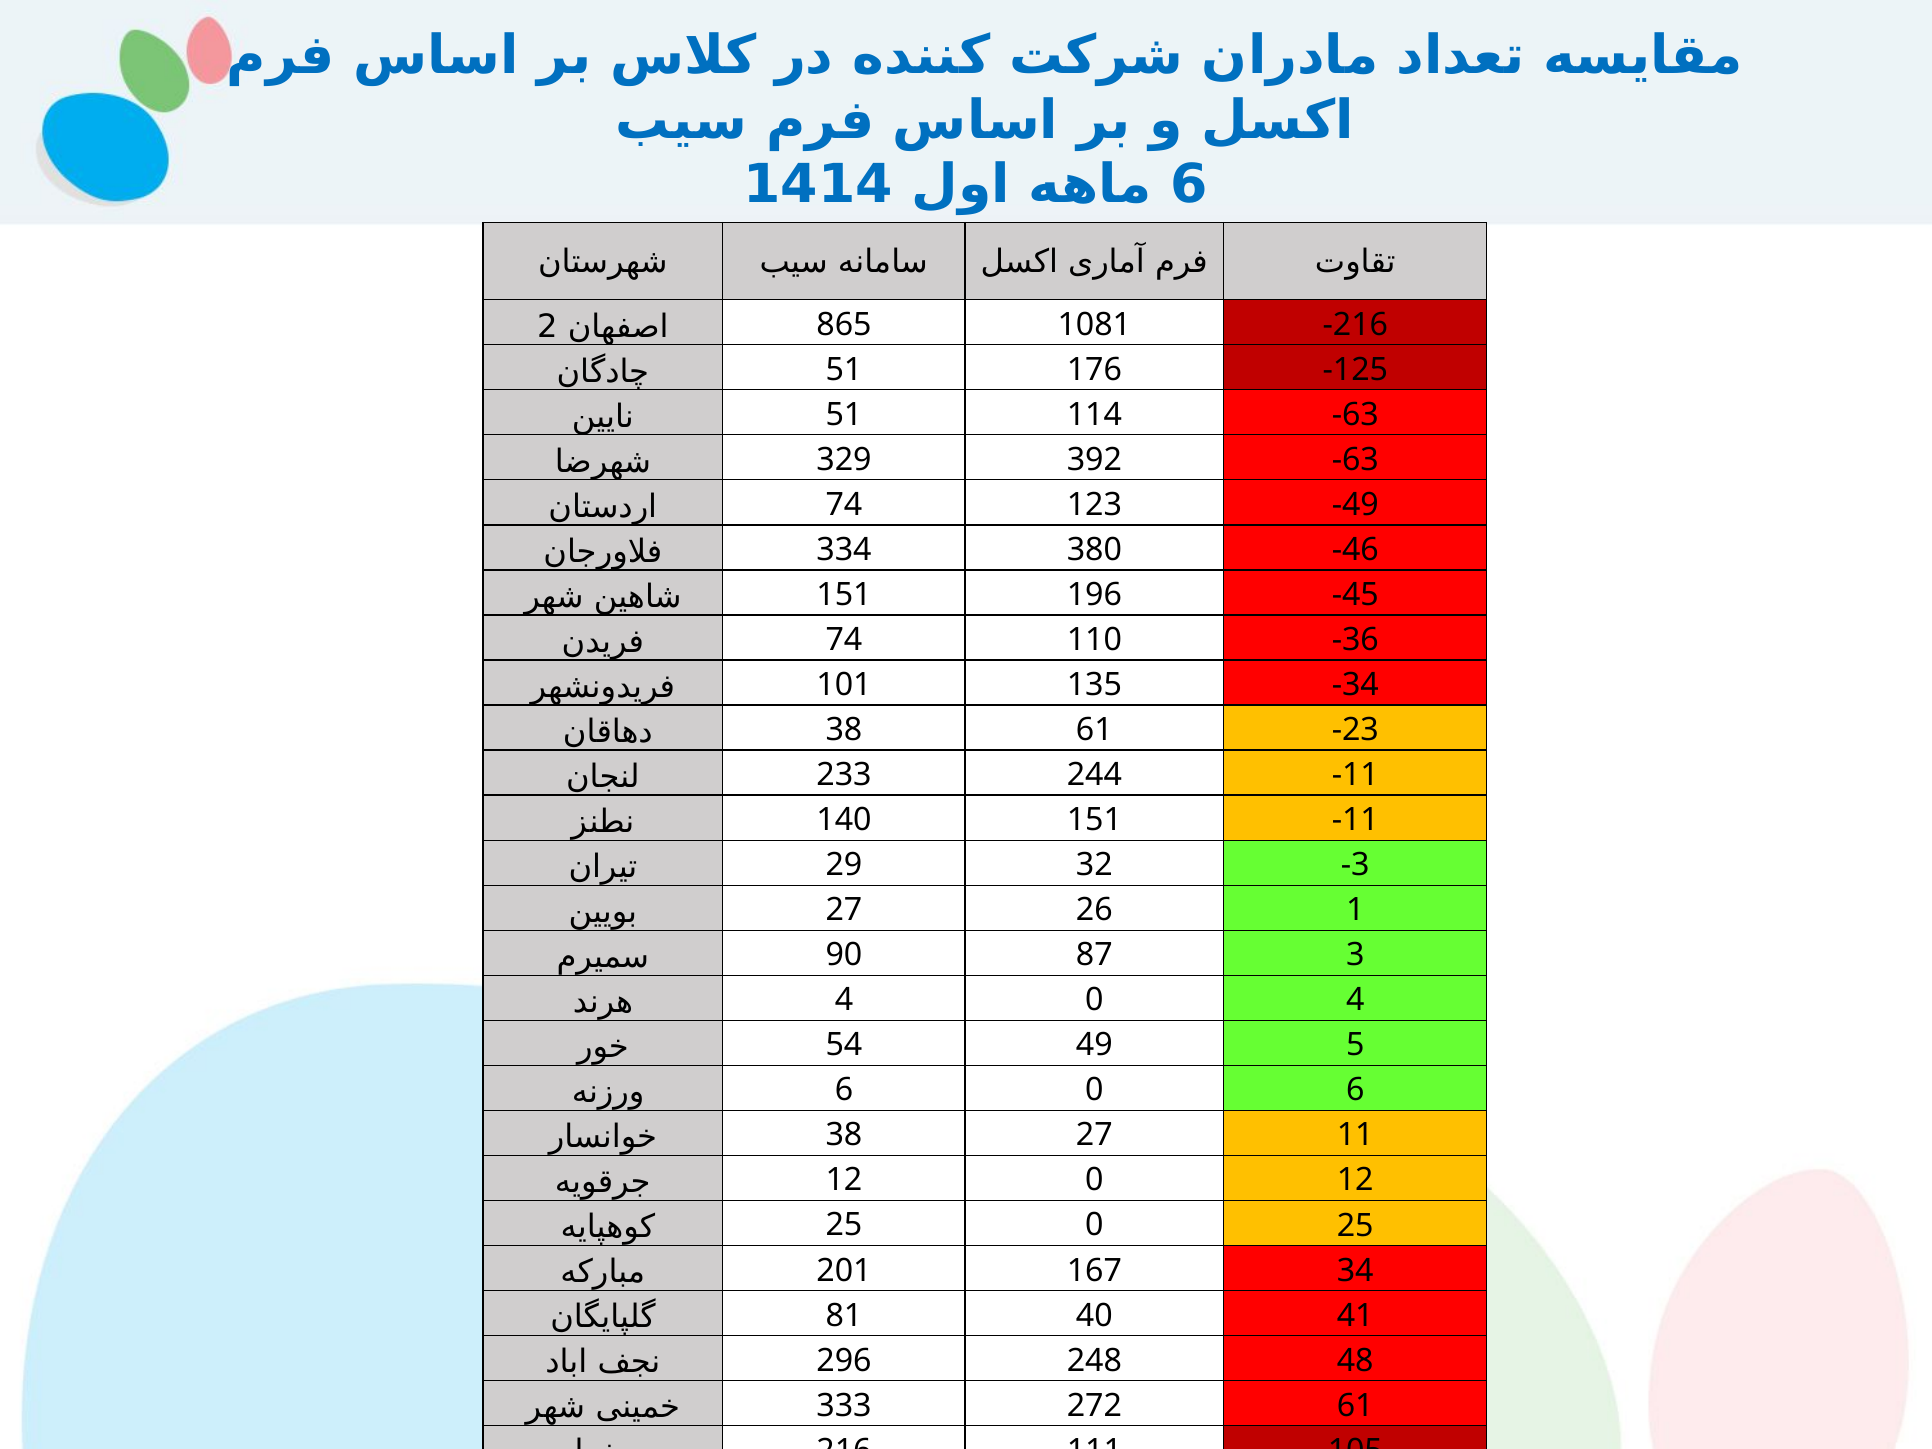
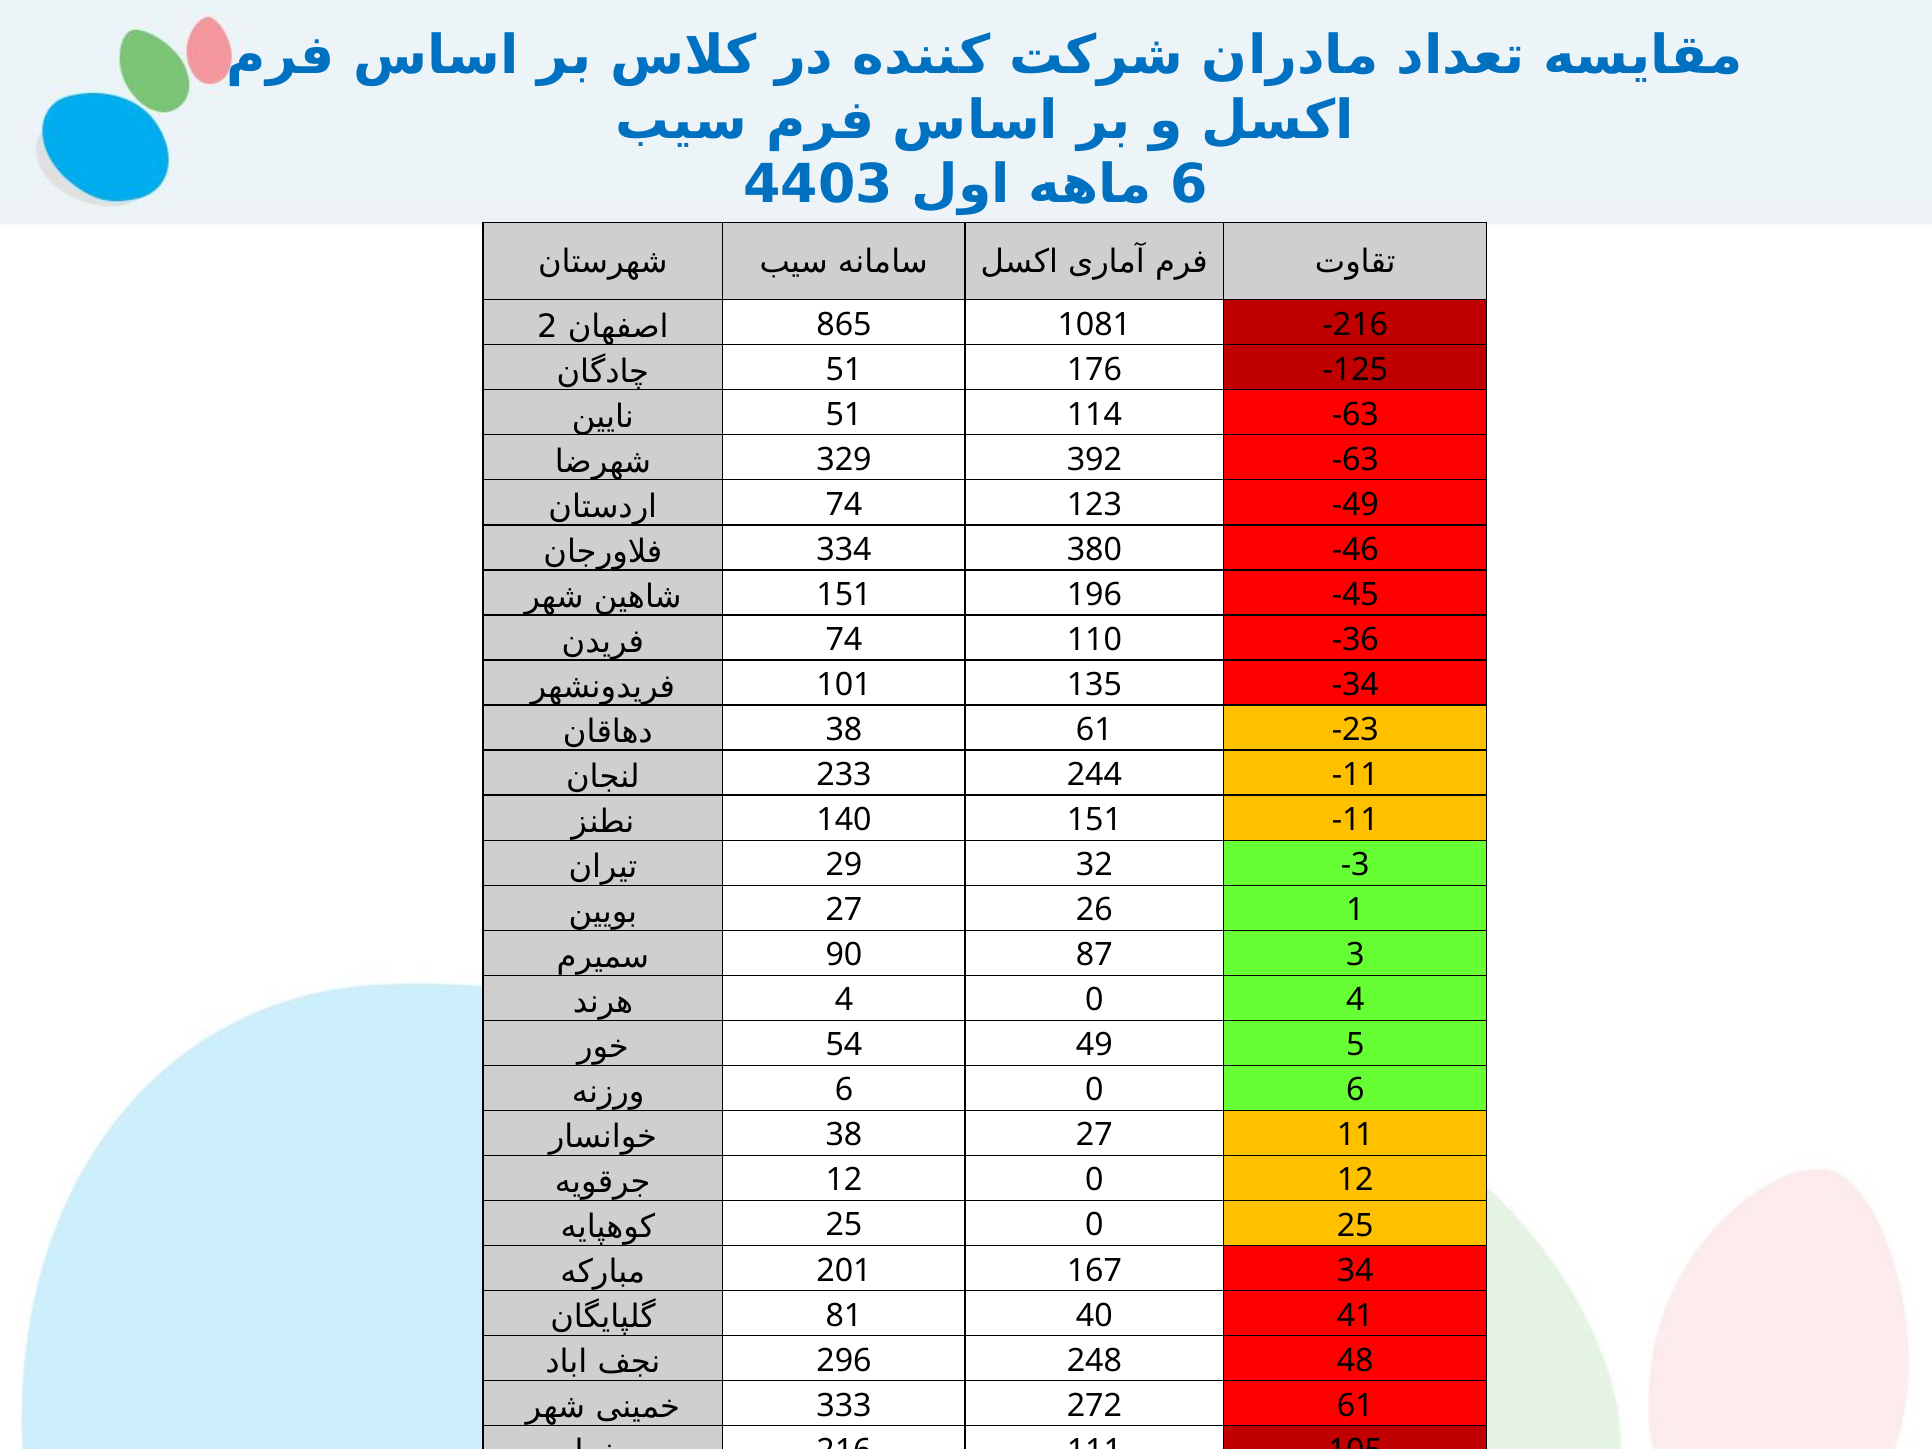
1414: 1414 -> 4403
